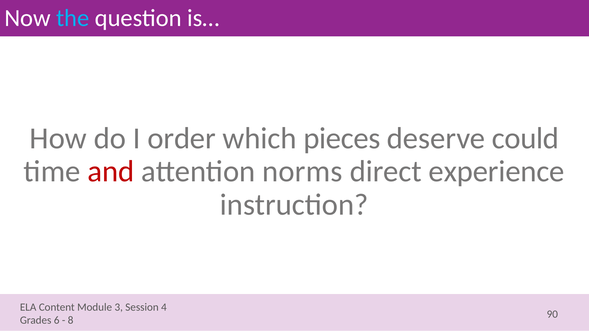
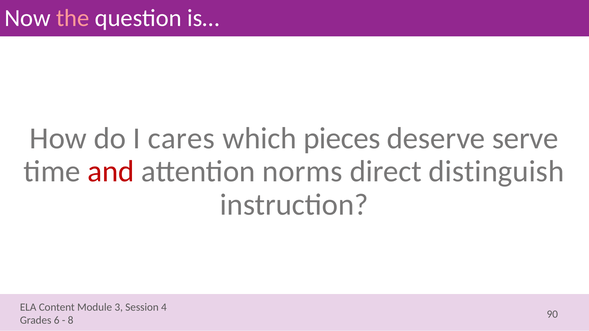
the colour: light blue -> pink
order: order -> cares
could: could -> serve
experience: experience -> distinguish
